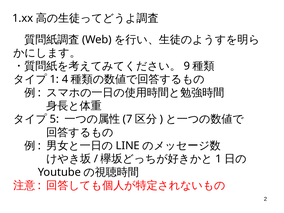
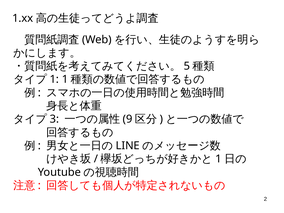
9: 9 -> 5
4 at (65, 79): 4 -> 1
5: 5 -> 3
7: 7 -> 9
